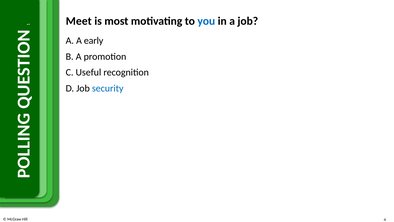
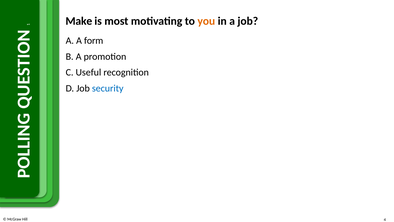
Meet: Meet -> Make
you colour: blue -> orange
early: early -> form
